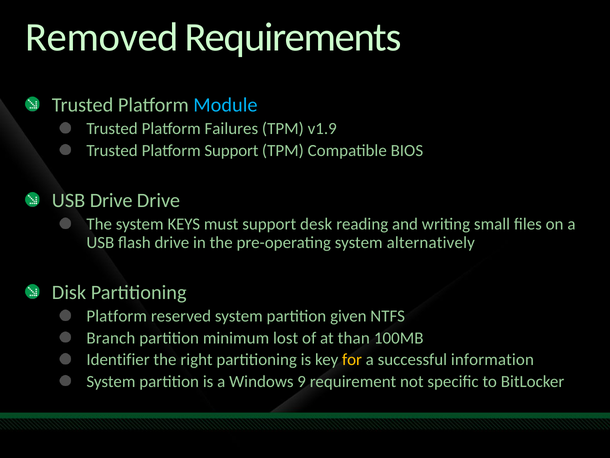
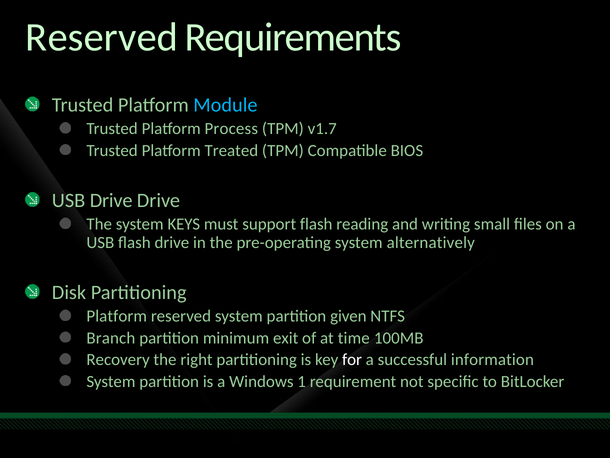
Removed at (102, 37): Removed -> Reserved
Failures: Failures -> Process
v1.9: v1.9 -> v1.7
Platform Support: Support -> Treated
support desk: desk -> flash
lost: lost -> exit
than: than -> time
Identifier: Identifier -> Recovery
for colour: yellow -> white
9: 9 -> 1
